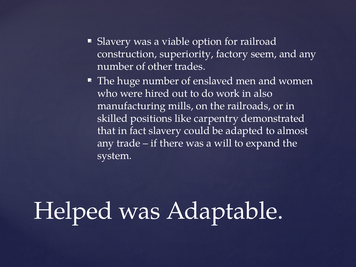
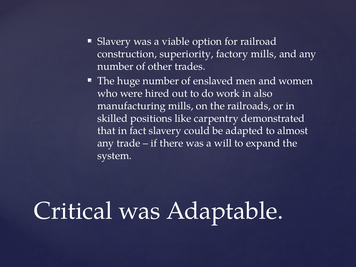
factory seem: seem -> mills
Helped: Helped -> Critical
